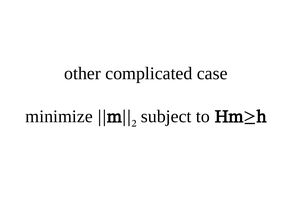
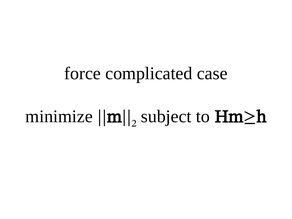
other: other -> force
